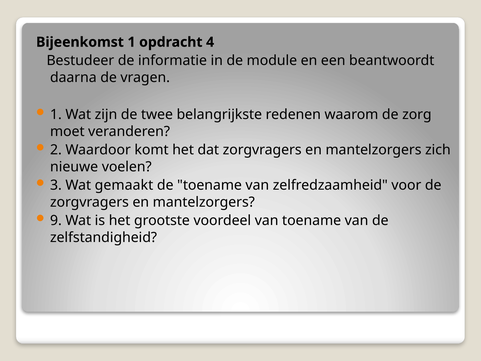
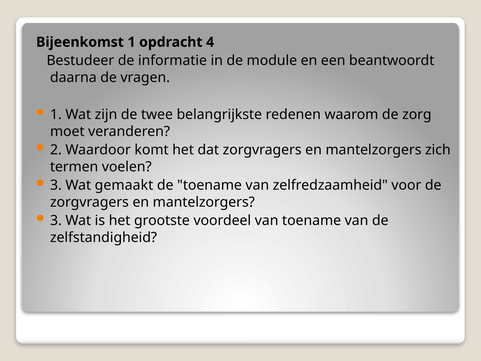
nieuwe: nieuwe -> termen
9 at (56, 220): 9 -> 3
